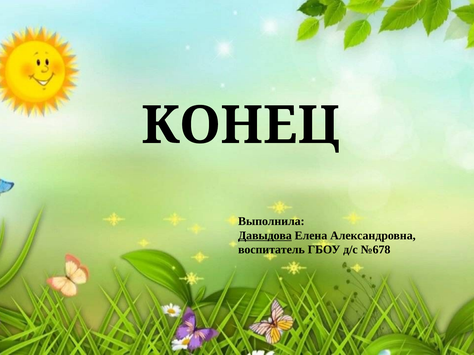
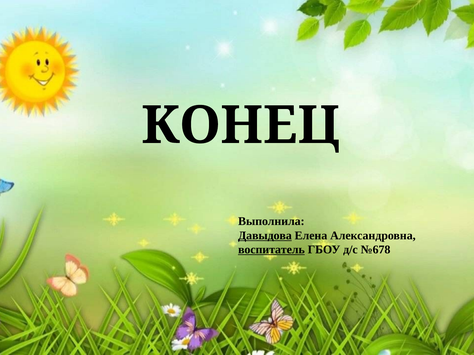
воспитатель underline: none -> present
